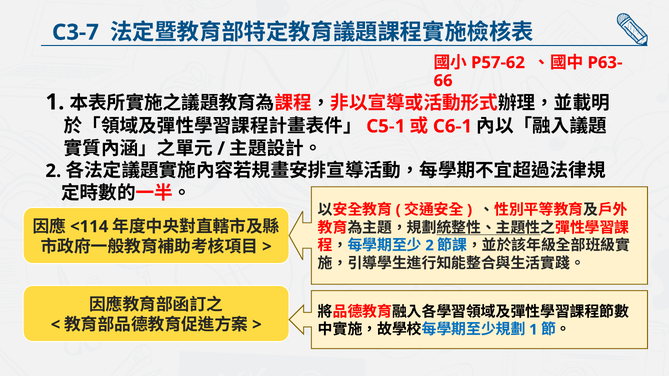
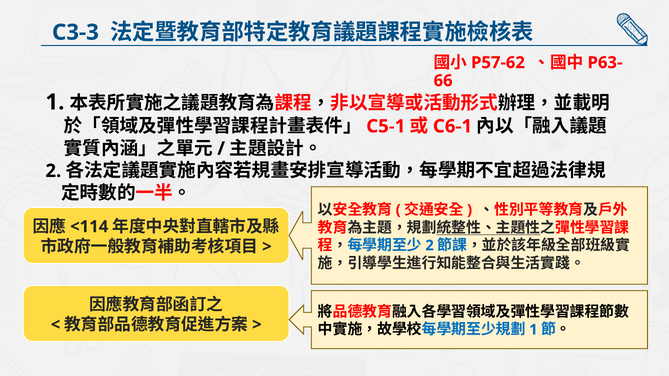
C3-7: C3-7 -> C3-3
